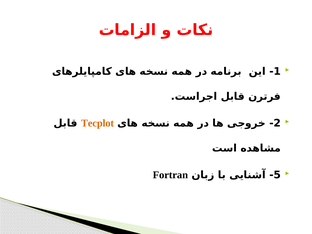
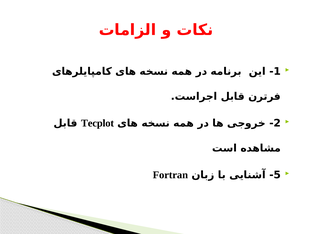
Tecplot colour: orange -> black
